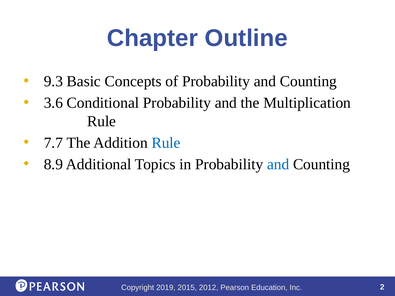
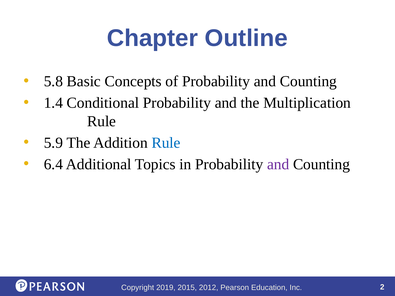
9.3: 9.3 -> 5.8
3.6: 3.6 -> 1.4
7.7: 7.7 -> 5.9
8.9: 8.9 -> 6.4
and at (278, 164) colour: blue -> purple
